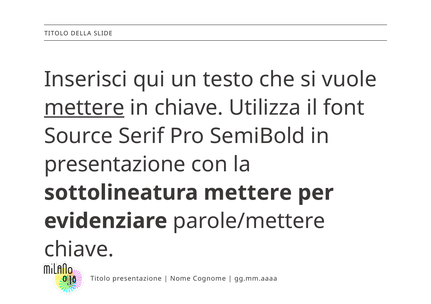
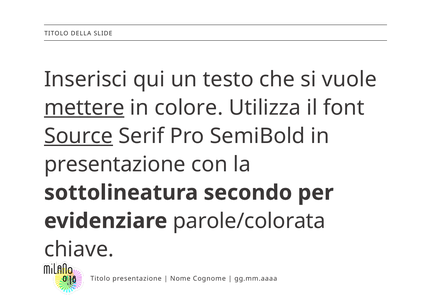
in chiave: chiave -> colore
Source underline: none -> present
sottolineatura mettere: mettere -> secondo
parole/mettere: parole/mettere -> parole/colorata
